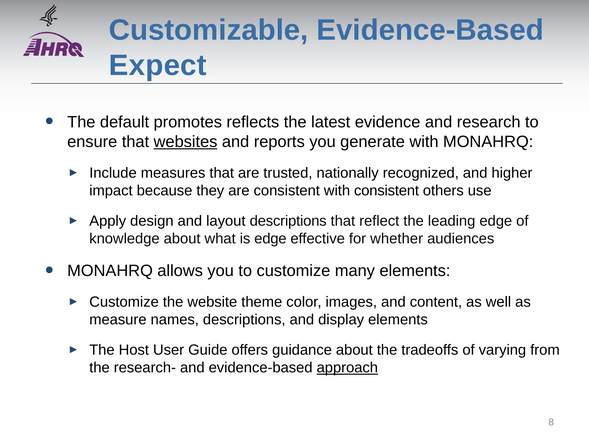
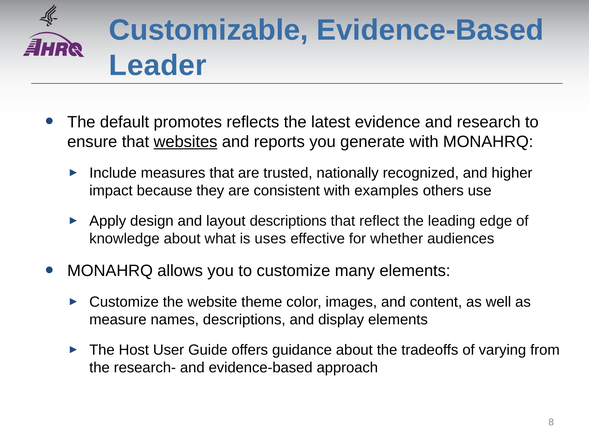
Expect: Expect -> Leader
with consistent: consistent -> examples
is edge: edge -> uses
approach underline: present -> none
